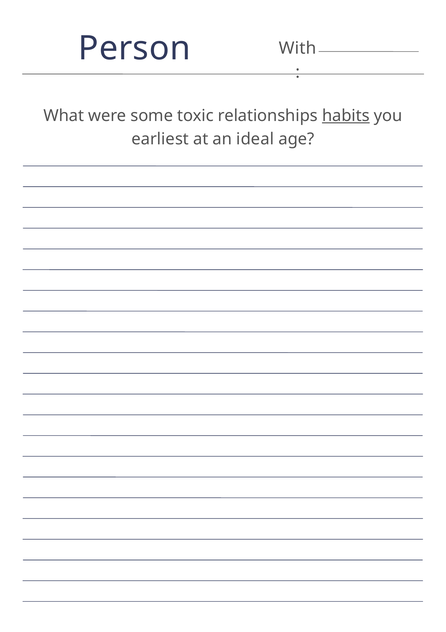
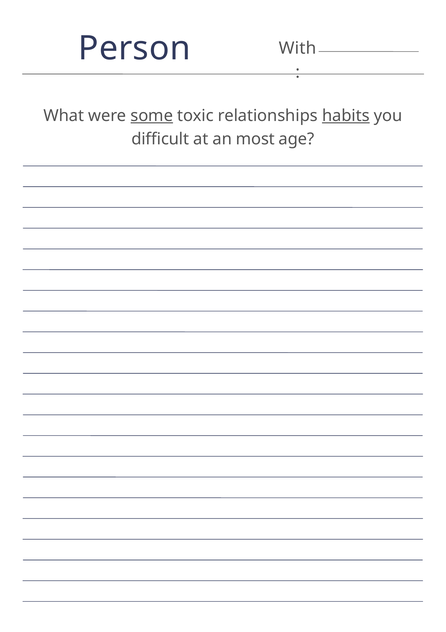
some underline: none -> present
earliest: earliest -> difficult
ideal: ideal -> most
